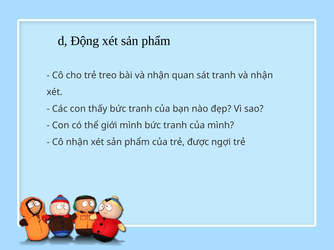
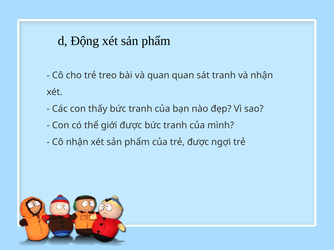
bài và nhận: nhận -> quan
giới mình: mình -> được
